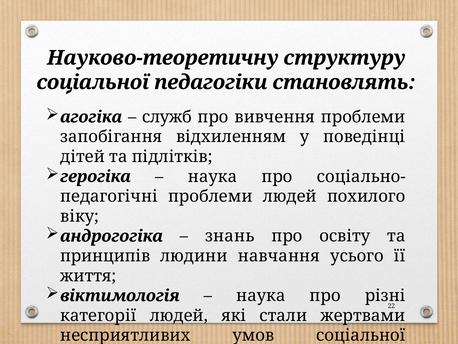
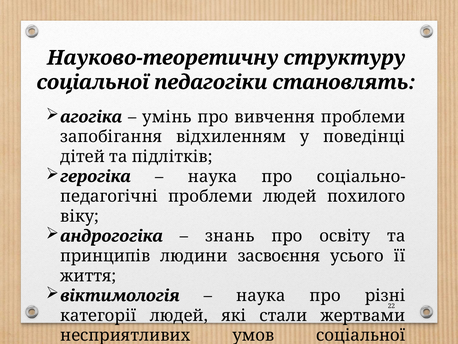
служб: служб -> умінь
навчання: навчання -> засвоєння
